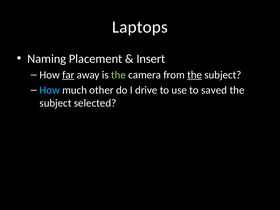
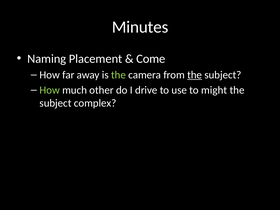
Laptops: Laptops -> Minutes
Insert: Insert -> Come
far underline: present -> none
How at (50, 90) colour: light blue -> light green
saved: saved -> might
selected: selected -> complex
